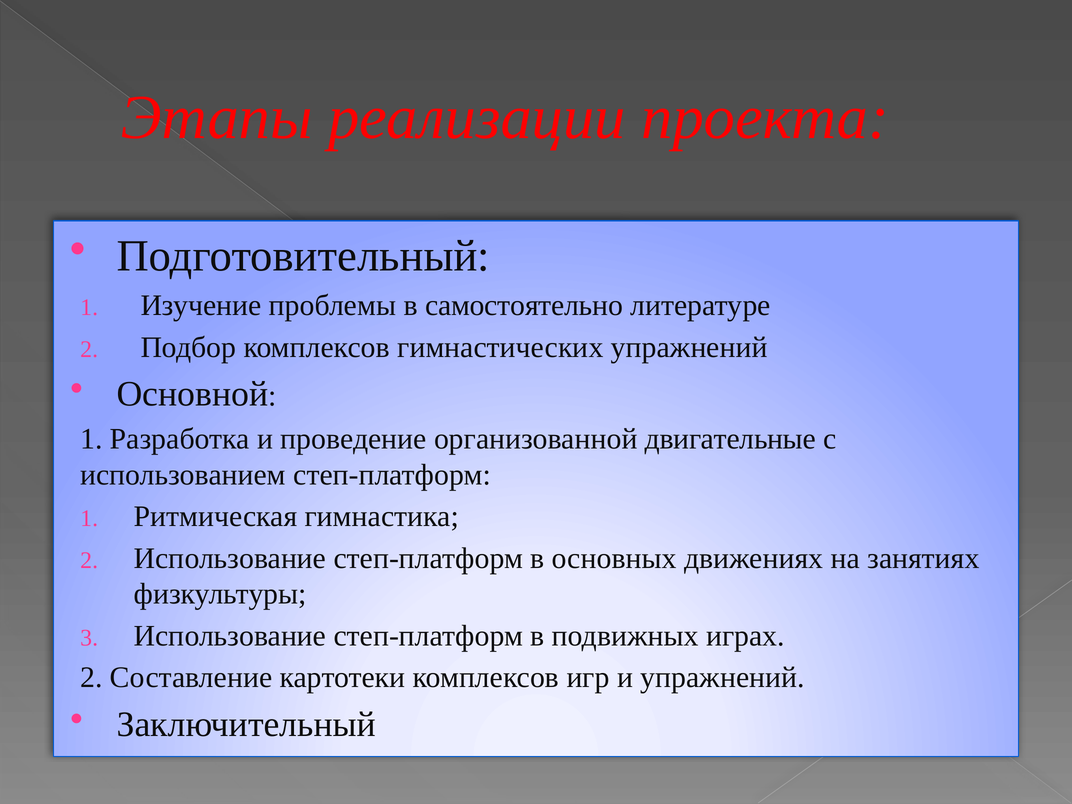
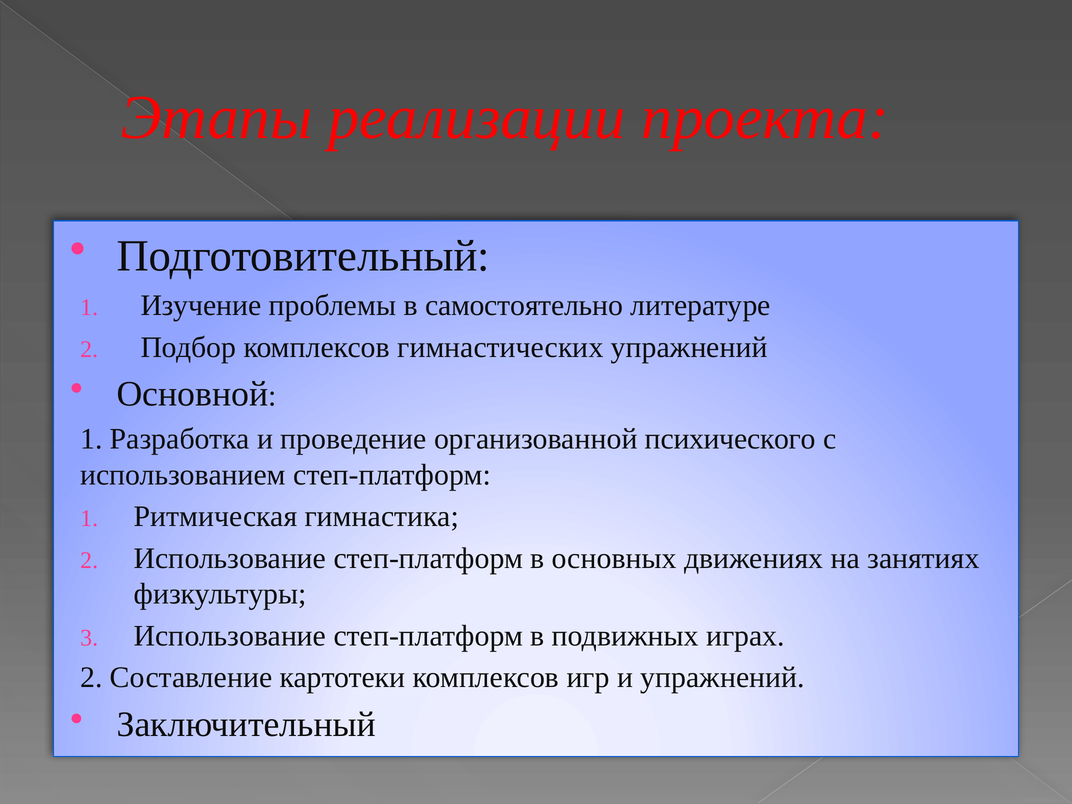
двигательные: двигательные -> психического
